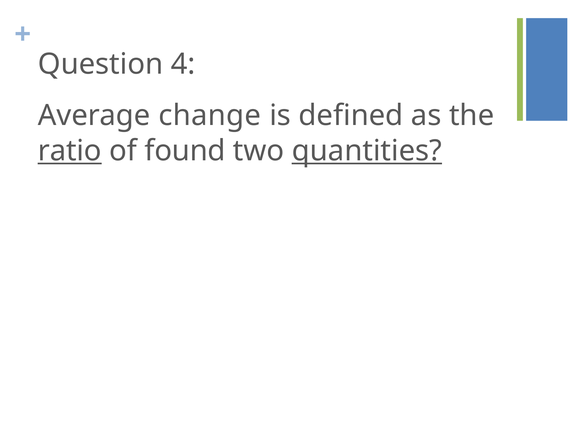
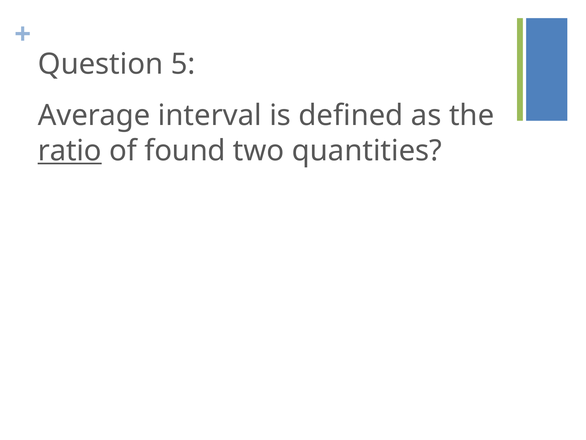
4: 4 -> 5
change: change -> interval
quantities underline: present -> none
